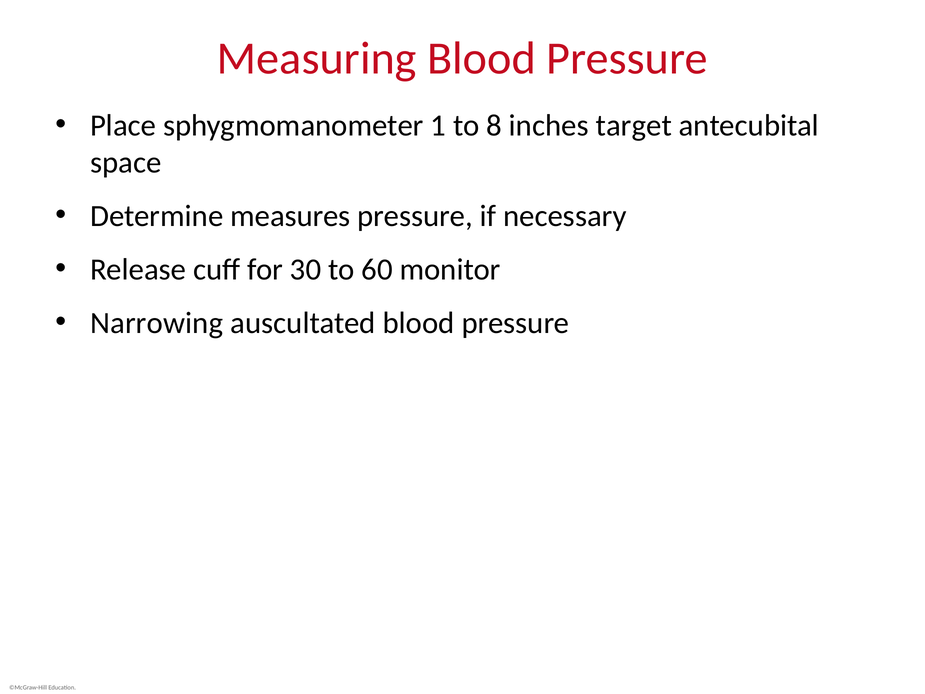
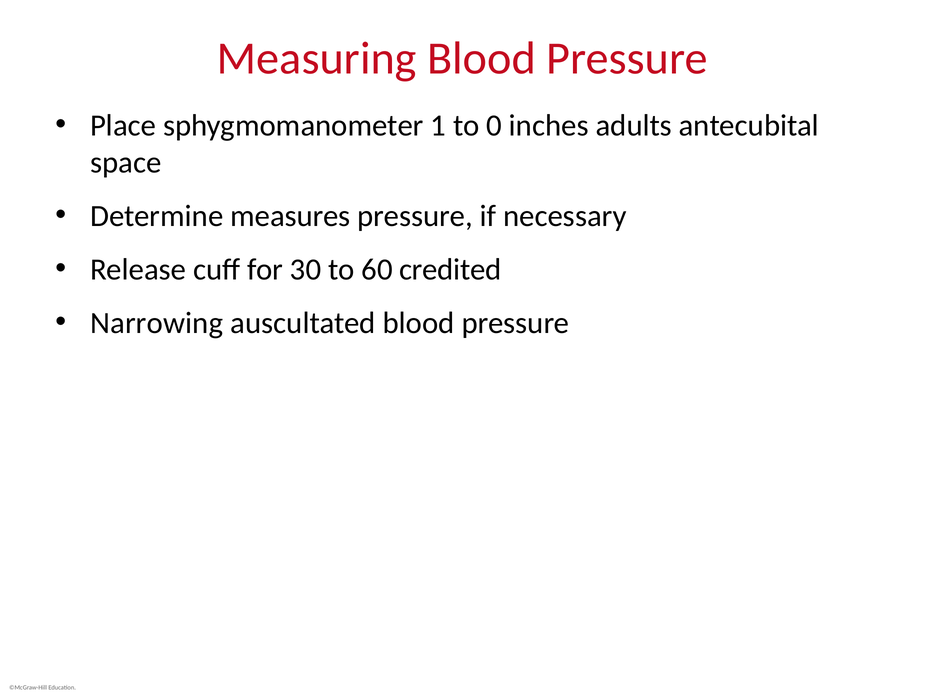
8: 8 -> 0
target: target -> adults
monitor: monitor -> credited
